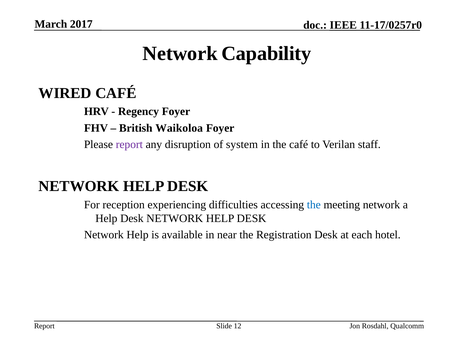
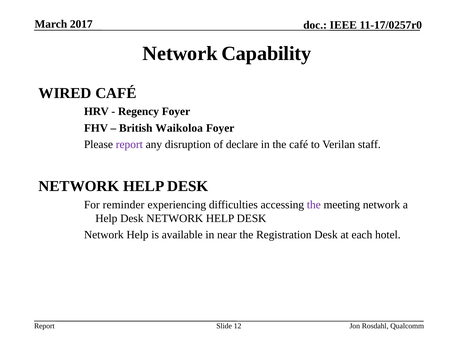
system: system -> declare
reception: reception -> reminder
the at (314, 205) colour: blue -> purple
